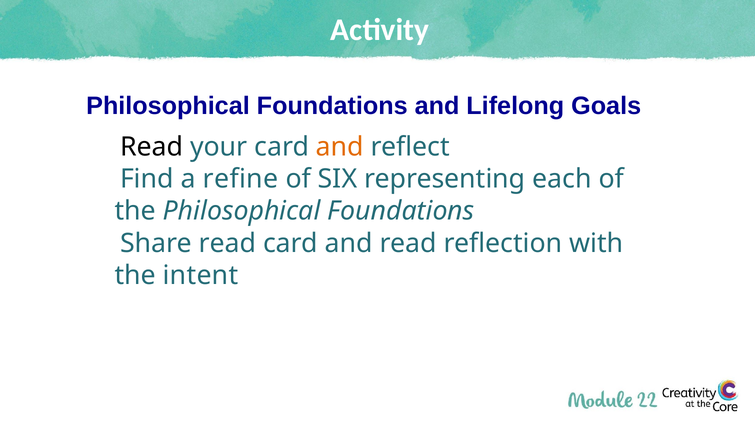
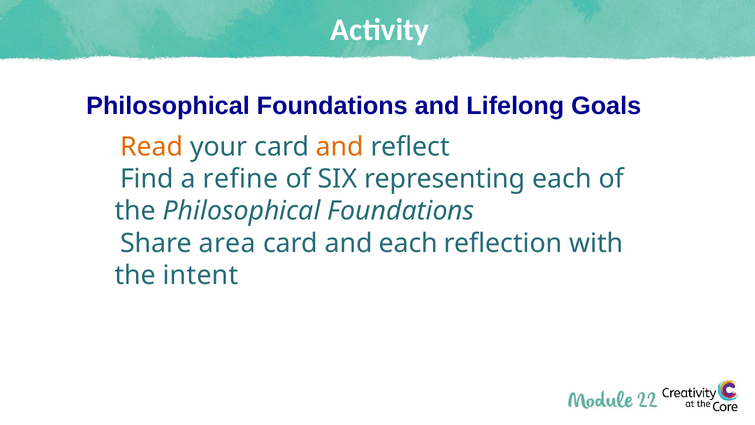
Read at (152, 147) colour: black -> orange
Share read: read -> area
and read: read -> each
